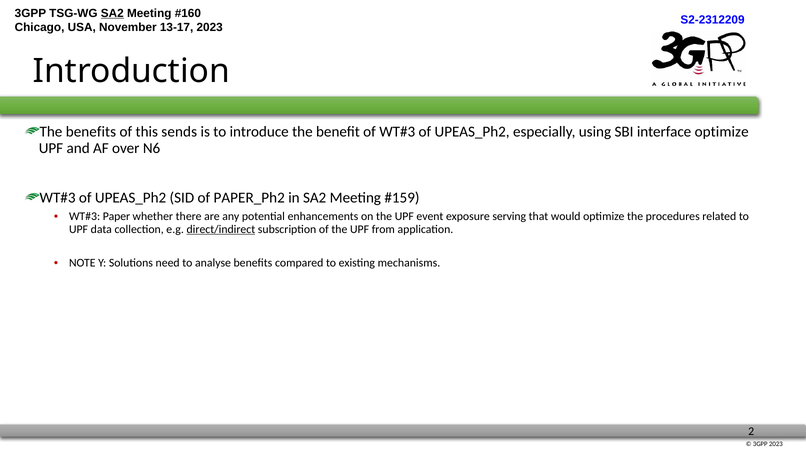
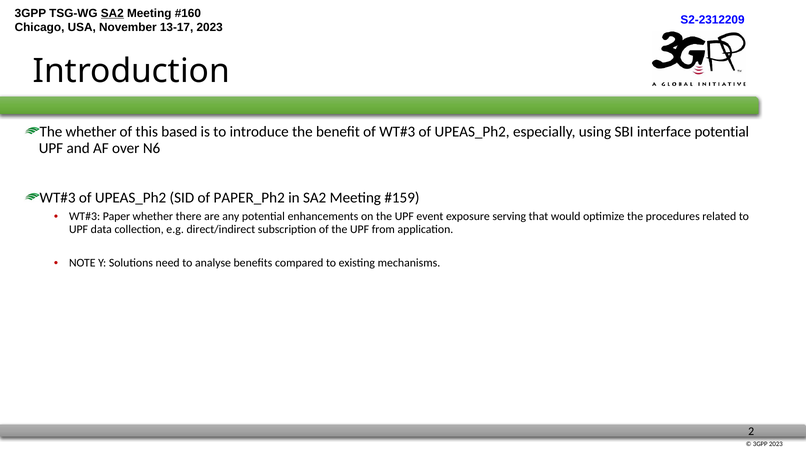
The benefits: benefits -> whether
sends: sends -> based
interface optimize: optimize -> potential
direct/indirect underline: present -> none
